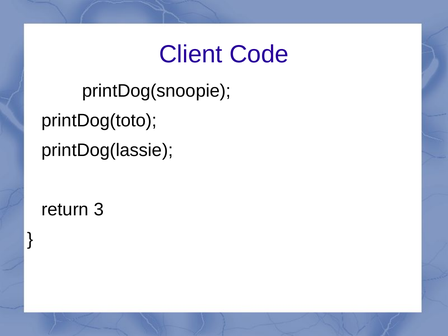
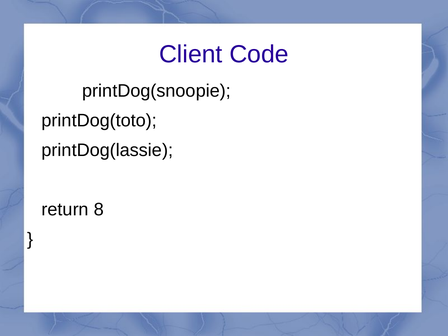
3: 3 -> 8
